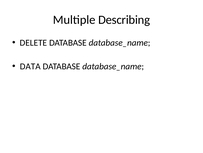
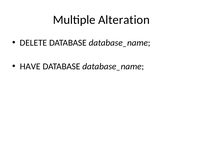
Describing: Describing -> Alteration
DATA: DATA -> HAVE
